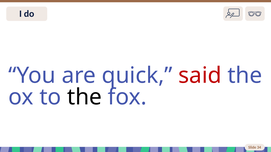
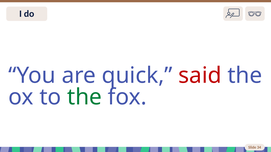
the at (84, 97) colour: black -> green
